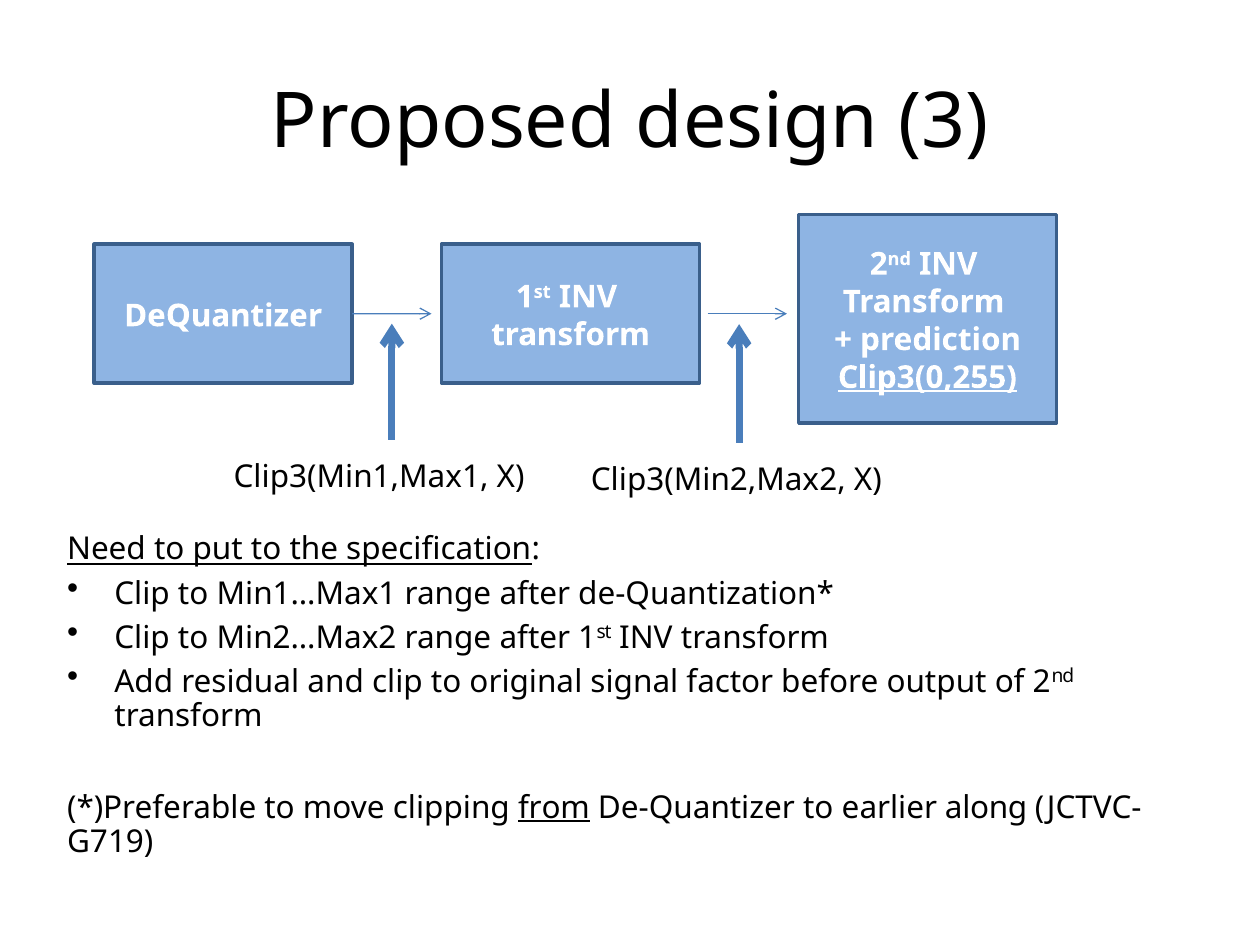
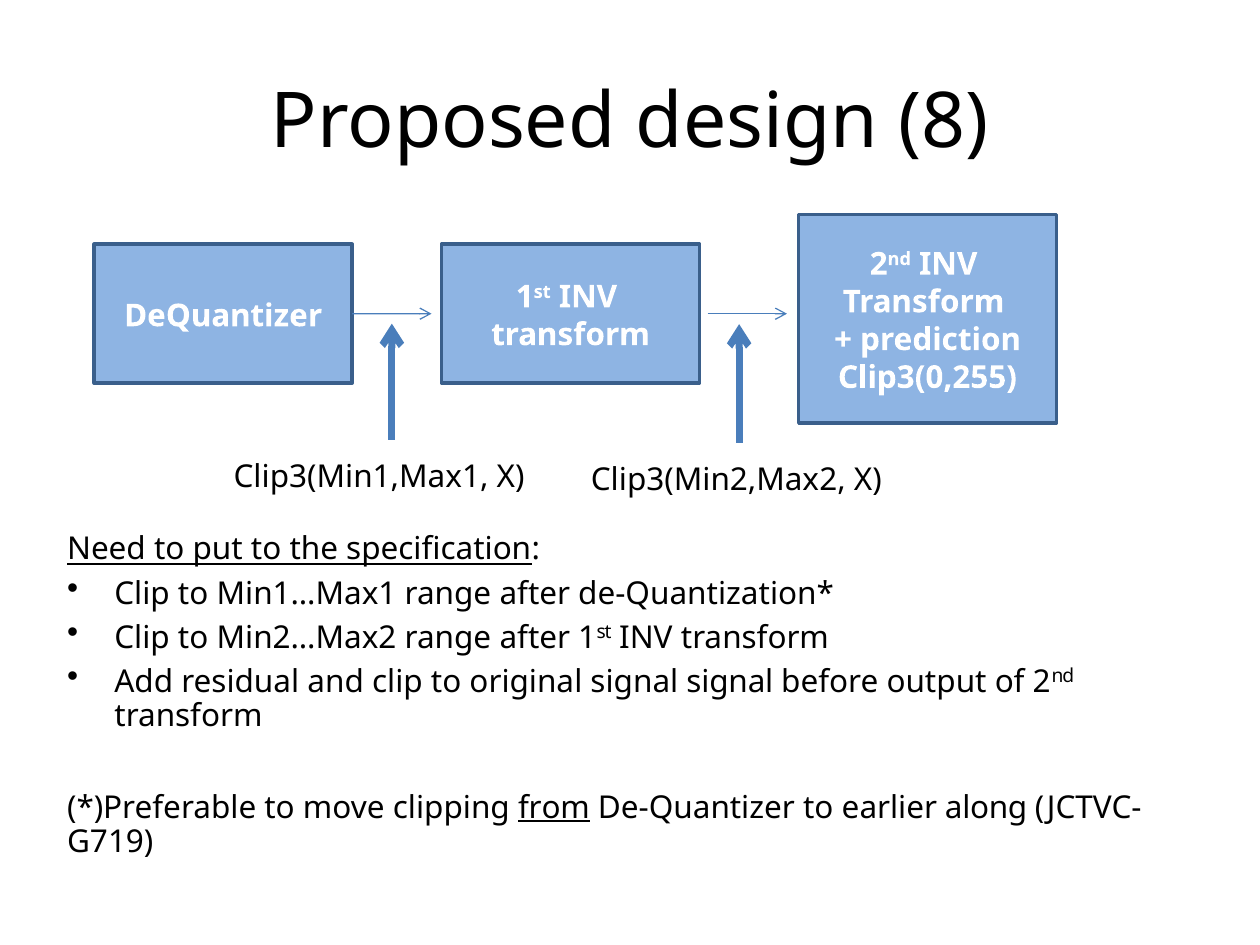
3: 3 -> 8
Clip3(0,255 underline: present -> none
signal factor: factor -> signal
